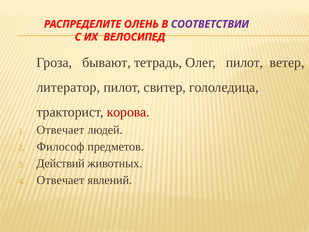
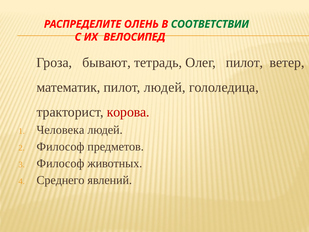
СООТВЕТСТВИИ colour: purple -> green
литератор: литератор -> математик
пилот свитер: свитер -> людей
Отвечает at (60, 130): Отвечает -> Человека
Действий at (61, 163): Действий -> Философ
Отвечает at (60, 180): Отвечает -> Среднего
